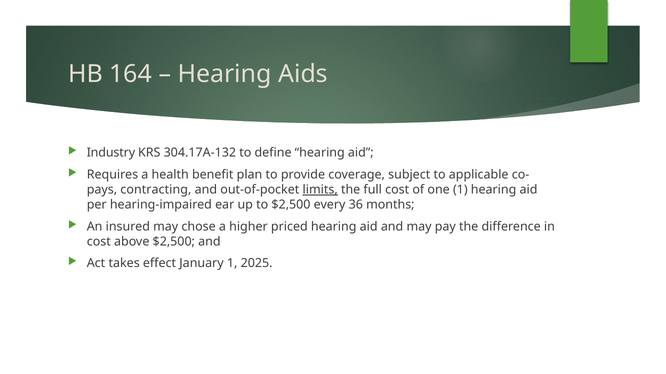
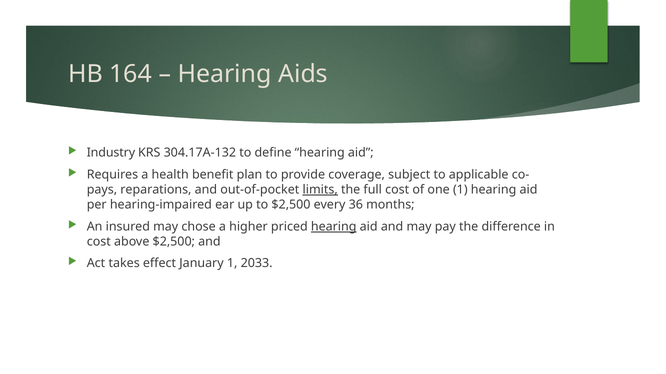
contracting: contracting -> reparations
hearing at (334, 227) underline: none -> present
2025: 2025 -> 2033
